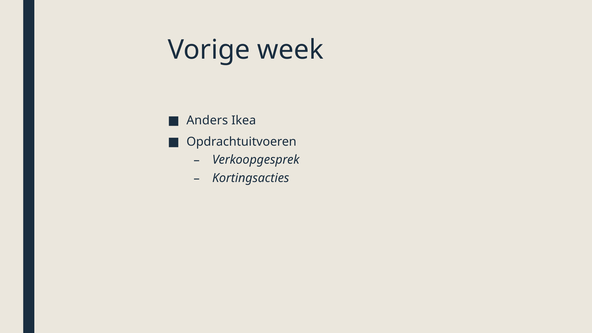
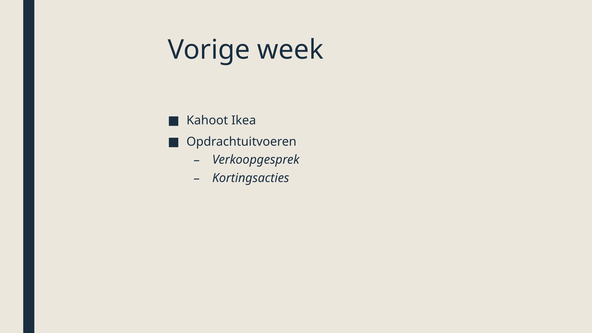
Anders: Anders -> Kahoot
